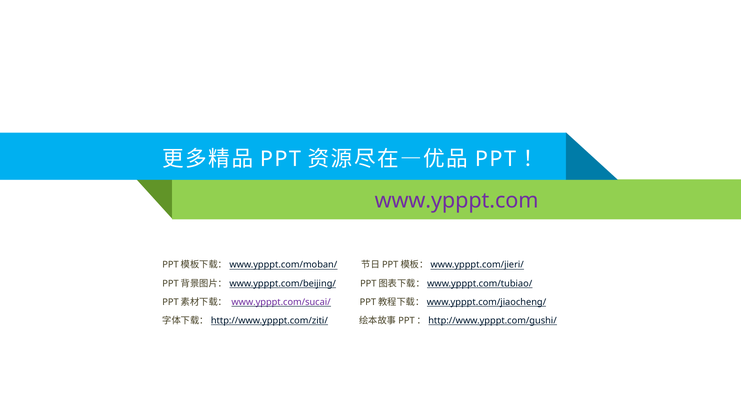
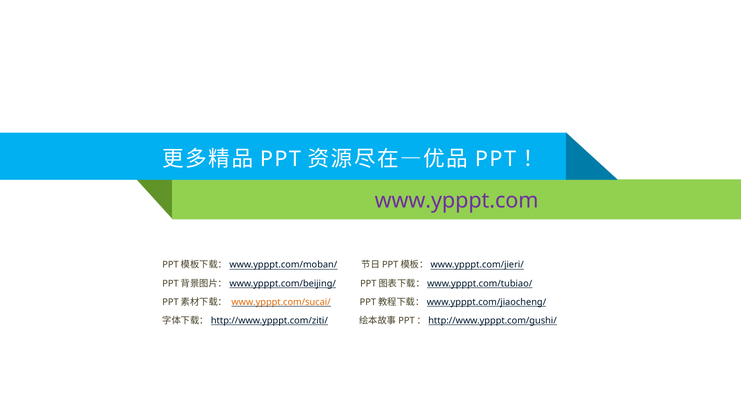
www.ypppt.com/sucai/ colour: purple -> orange
